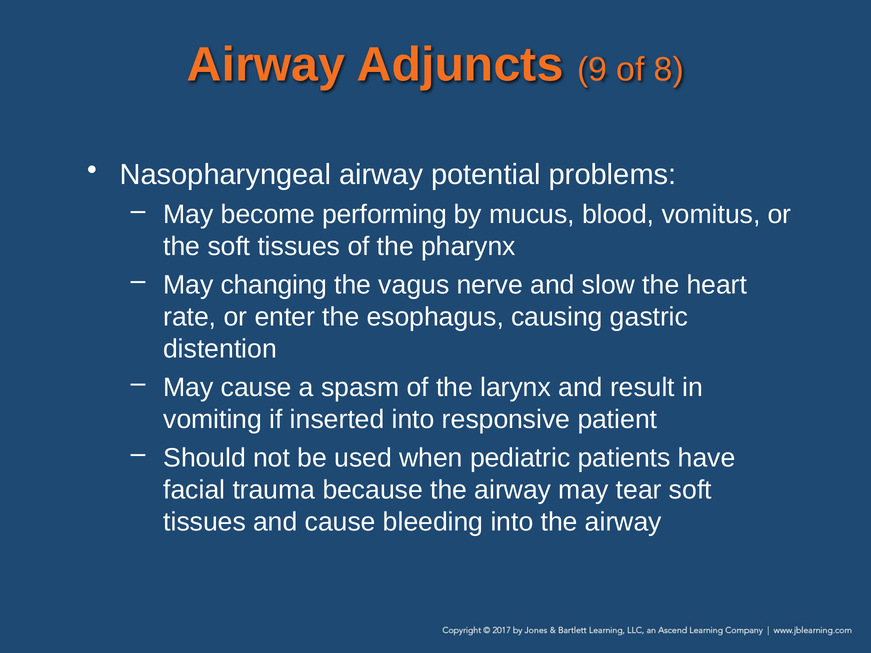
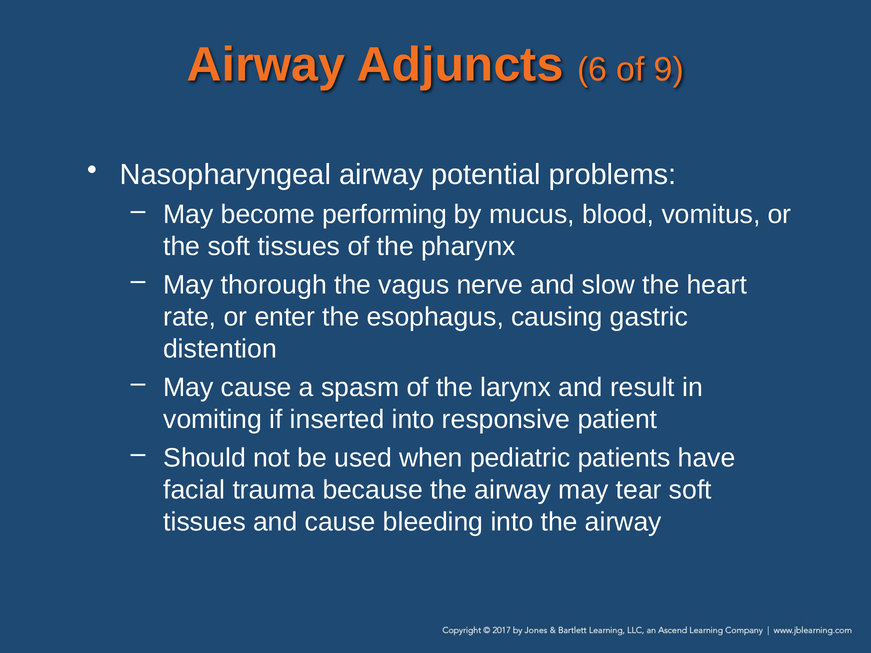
9: 9 -> 6
8: 8 -> 9
changing: changing -> thorough
